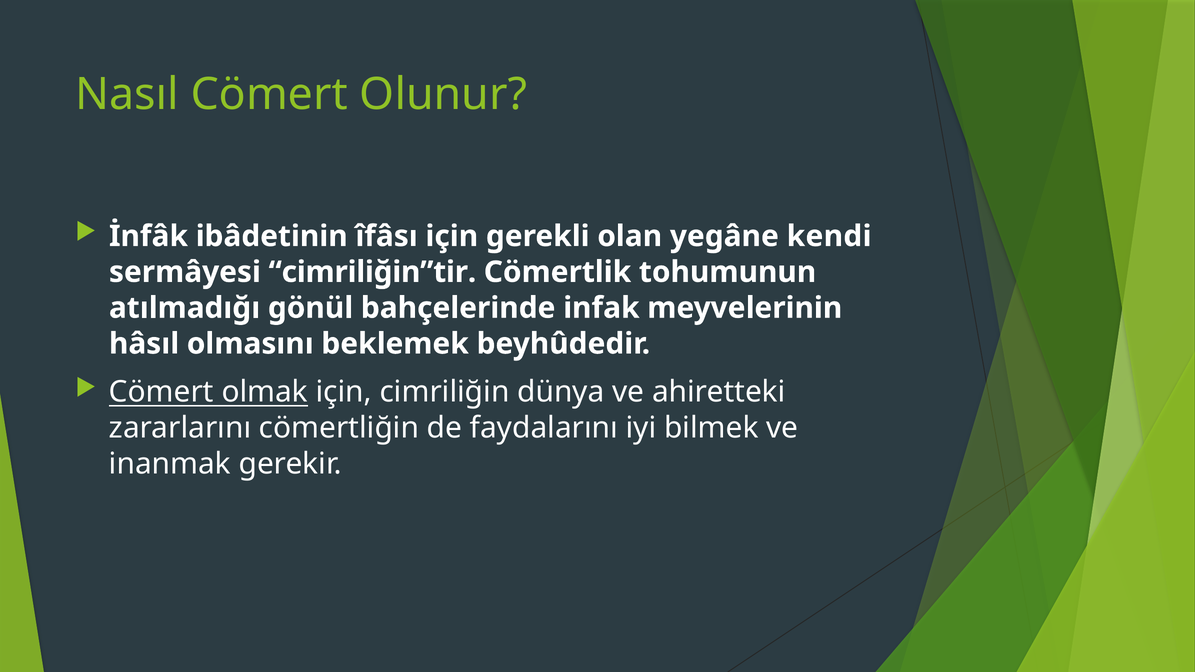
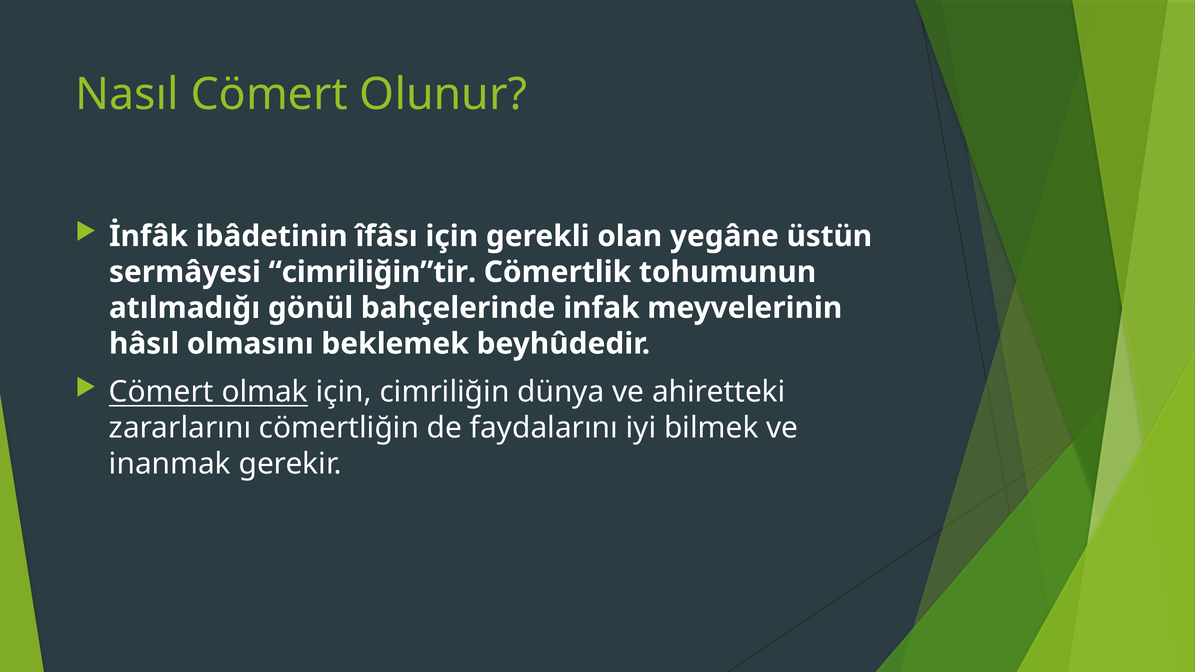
kendi: kendi -> üstün
